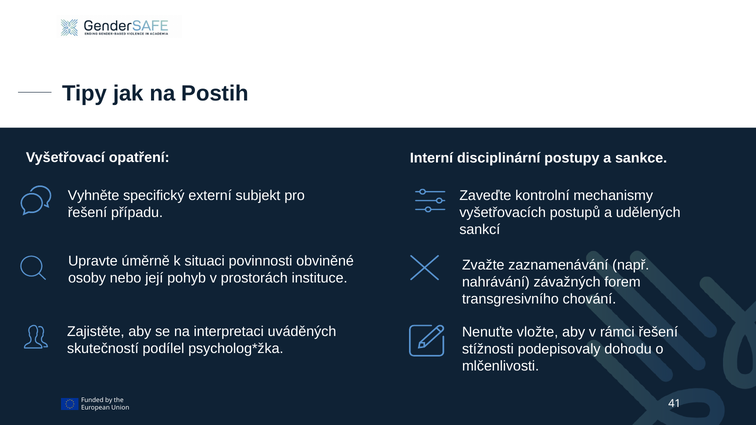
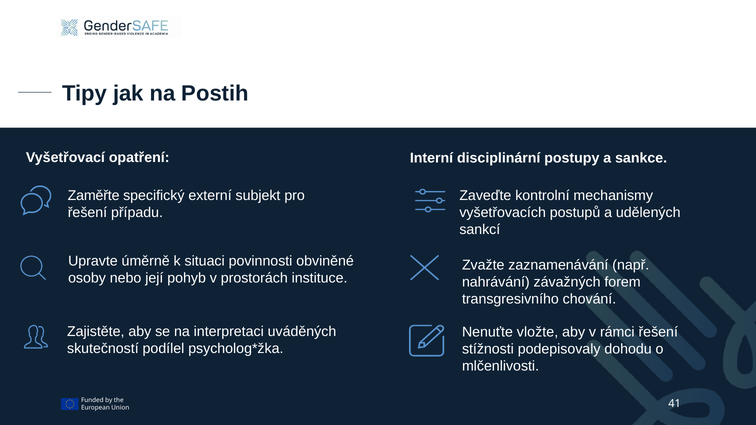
Vyhněte: Vyhněte -> Zaměřte
